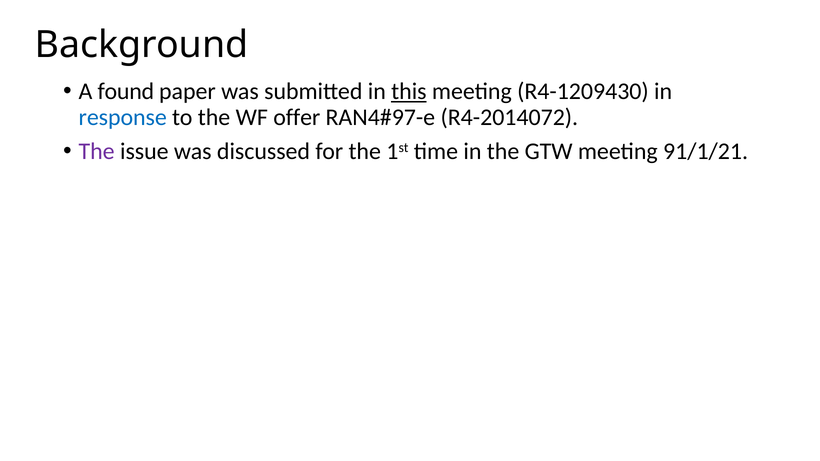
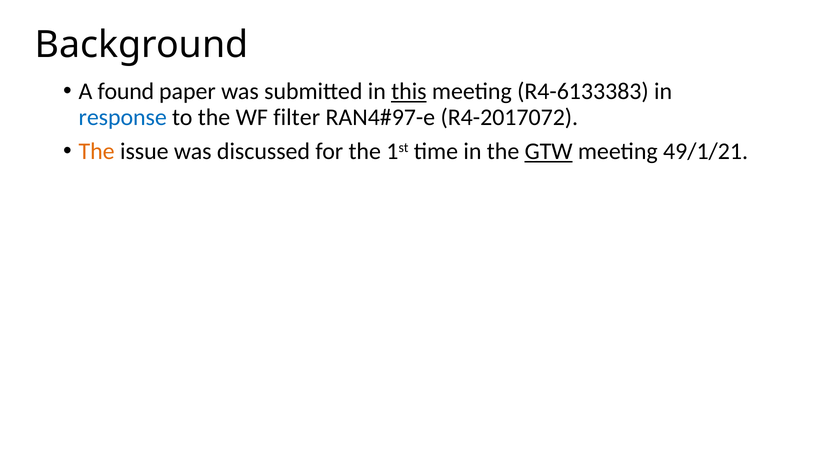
R4-1209430: R4-1209430 -> R4-6133383
offer: offer -> filter
R4-2014072: R4-2014072 -> R4-2017072
The at (97, 152) colour: purple -> orange
GTW underline: none -> present
91/1/21: 91/1/21 -> 49/1/21
